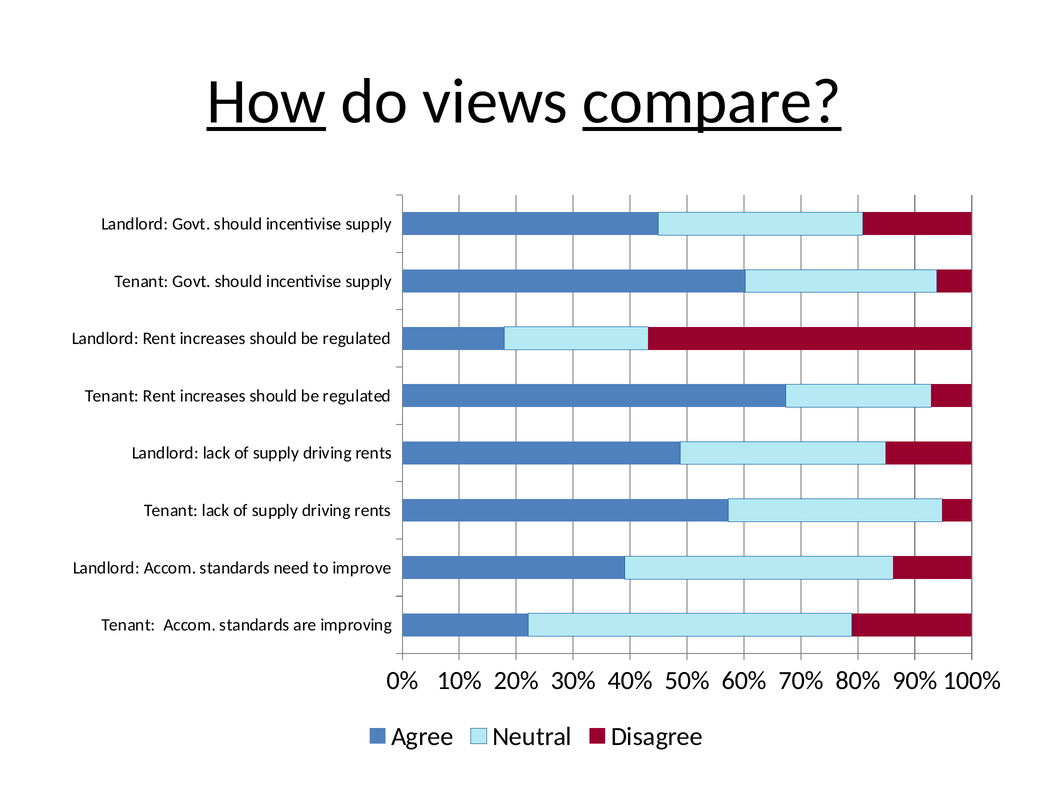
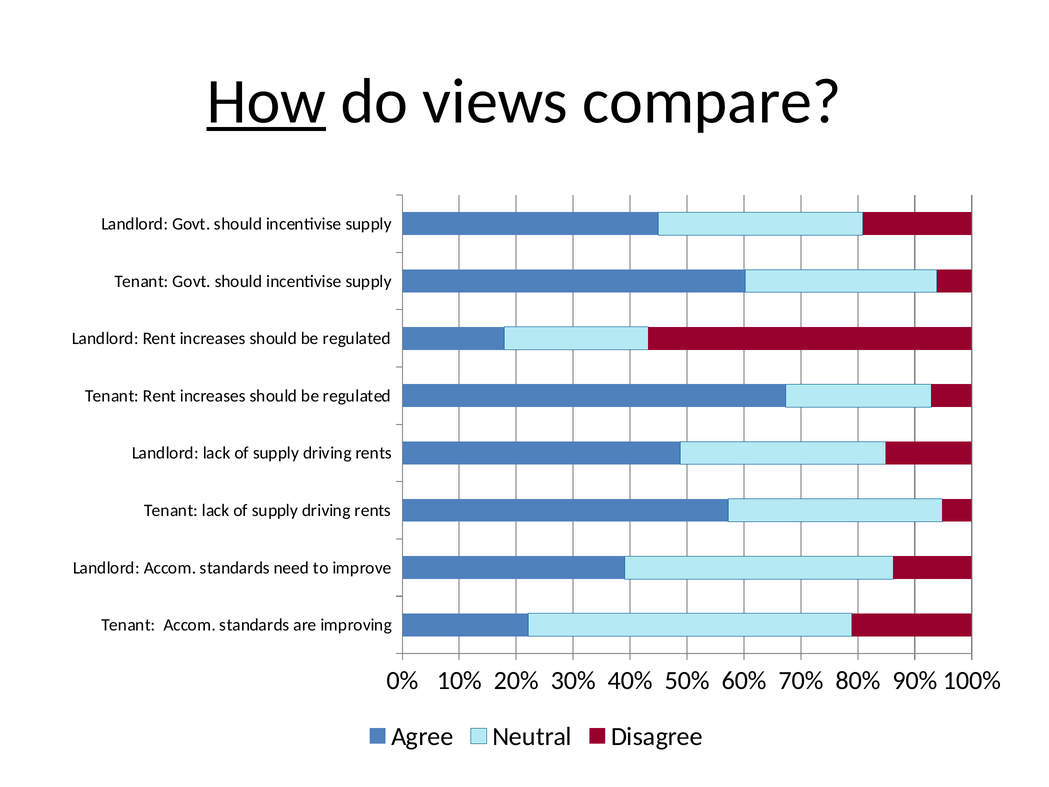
compare underline: present -> none
